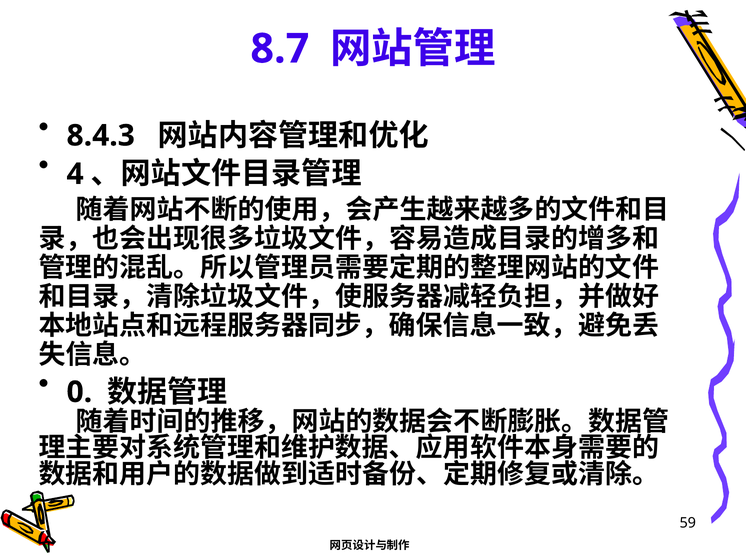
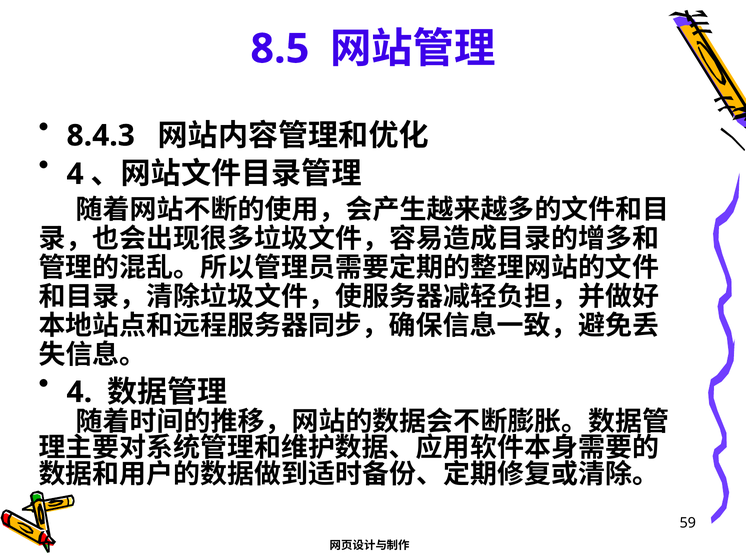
8.7: 8.7 -> 8.5
0 at (79, 392): 0 -> 4
